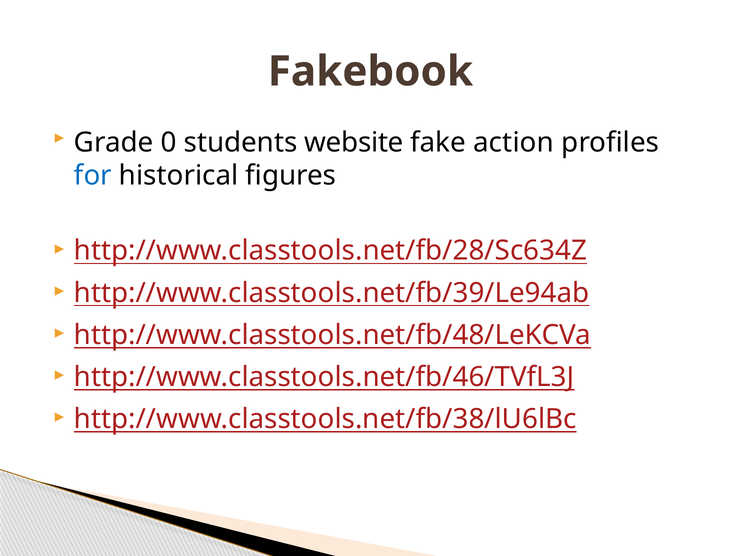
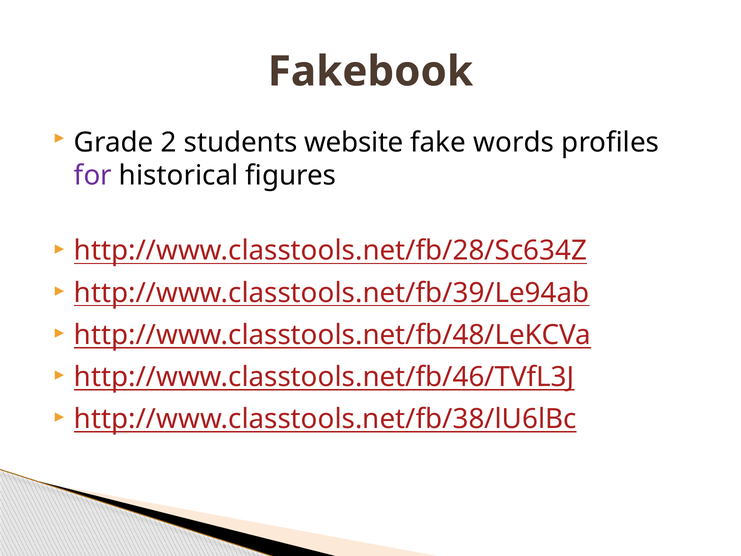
0: 0 -> 2
action: action -> words
for colour: blue -> purple
